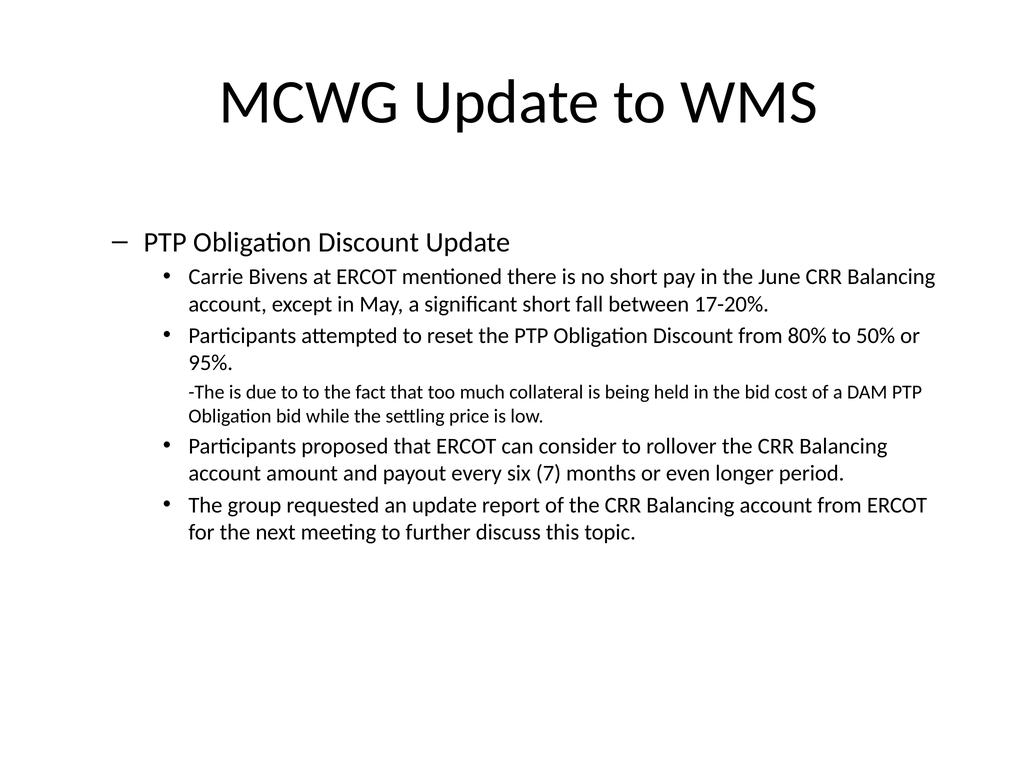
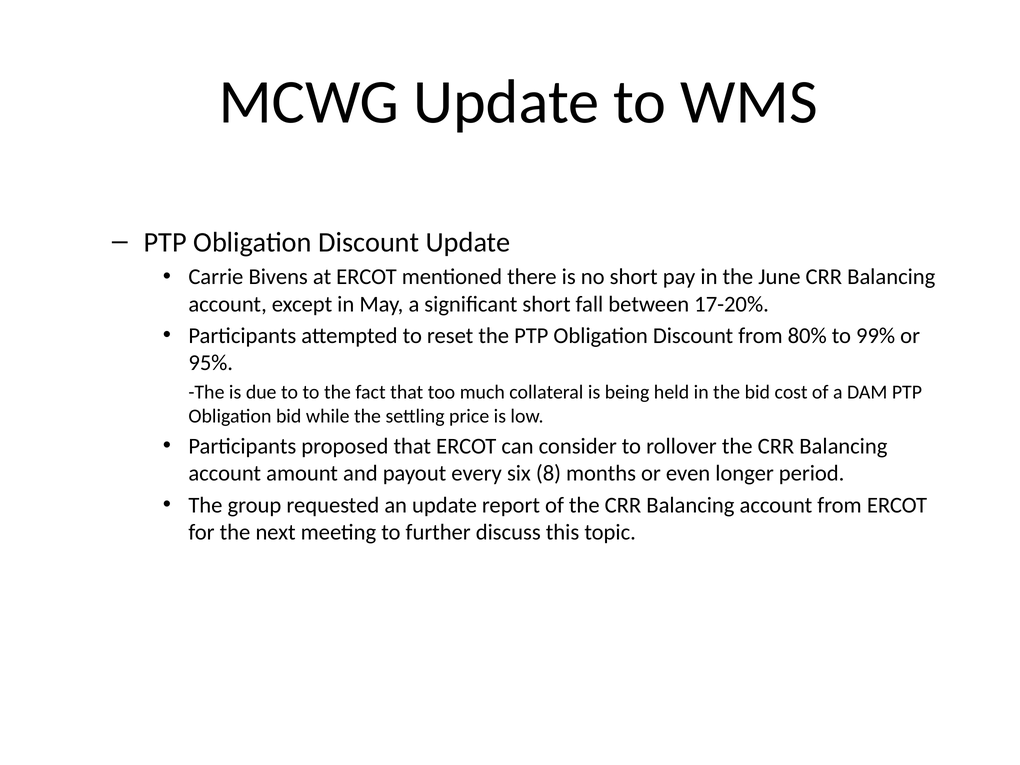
50%: 50% -> 99%
7: 7 -> 8
